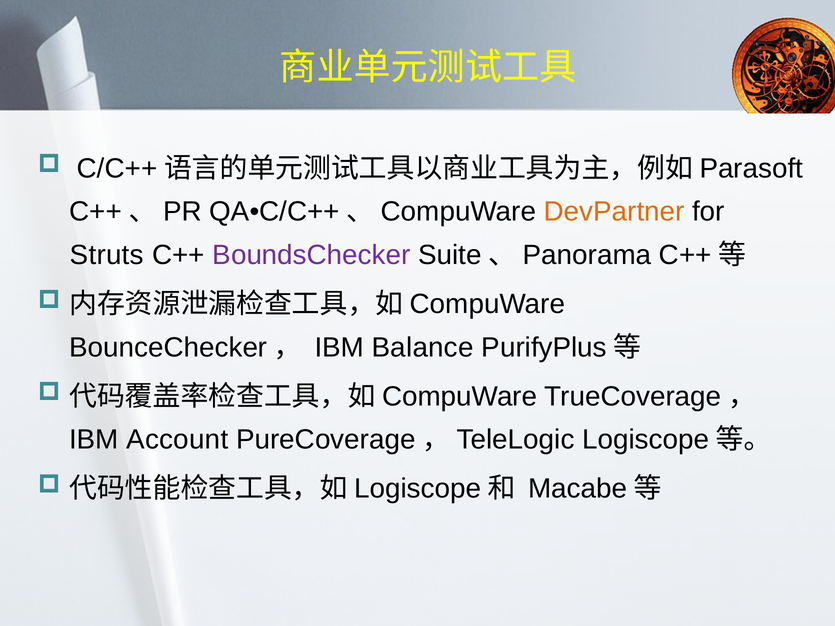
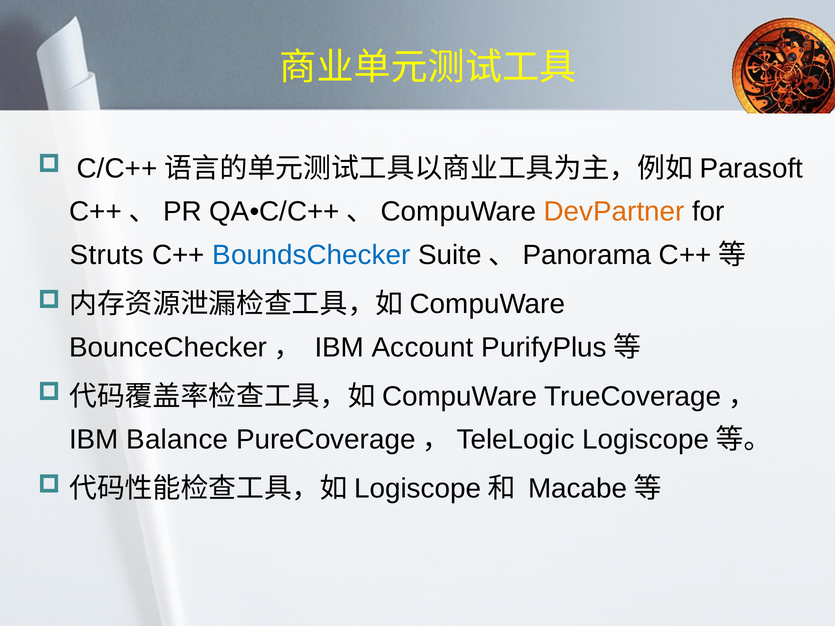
BoundsChecker colour: purple -> blue
Balance: Balance -> Account
Account: Account -> Balance
